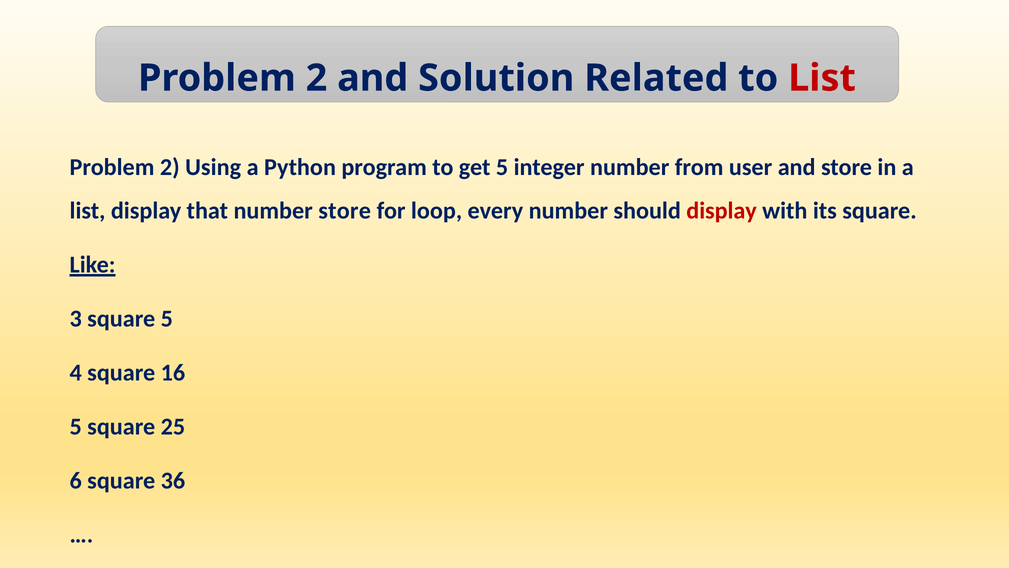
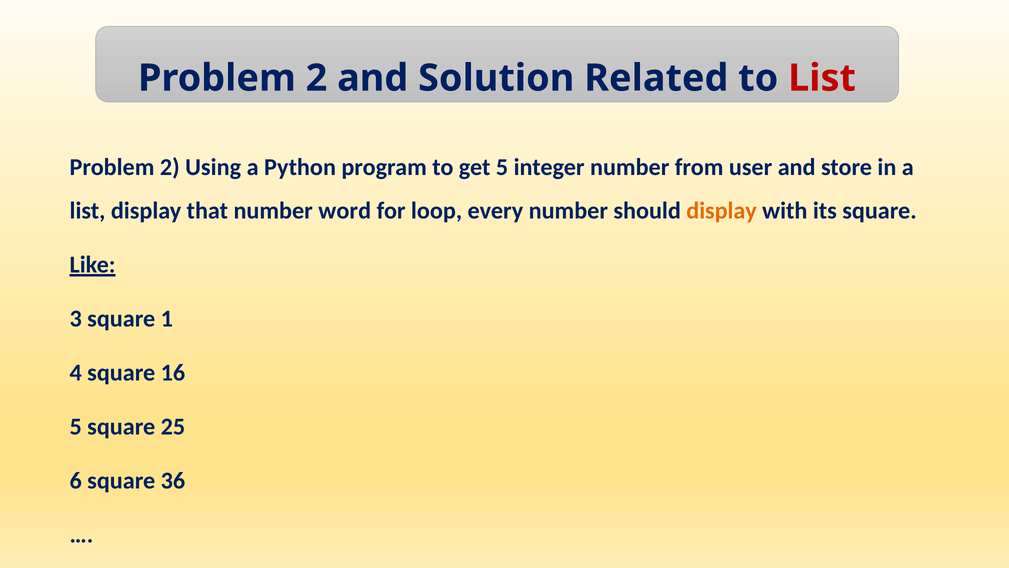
number store: store -> word
display at (722, 211) colour: red -> orange
square 5: 5 -> 1
